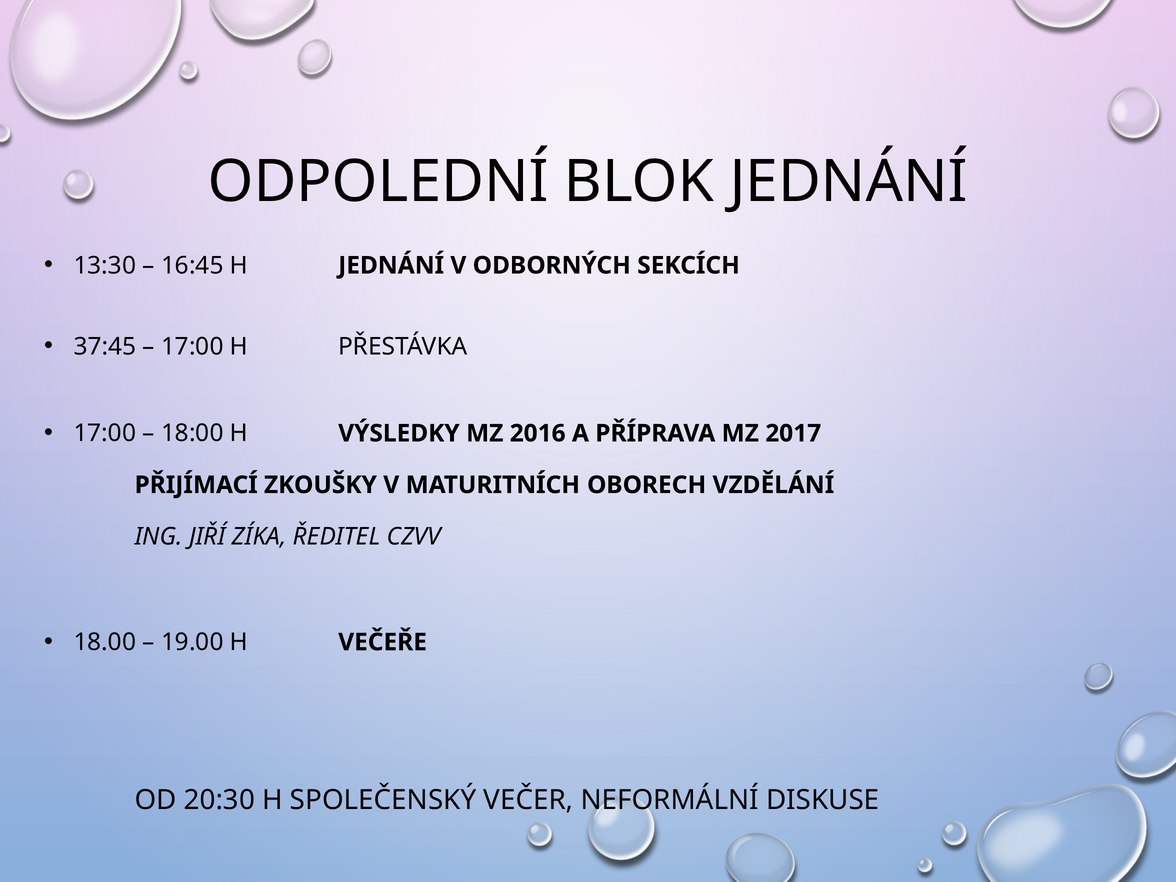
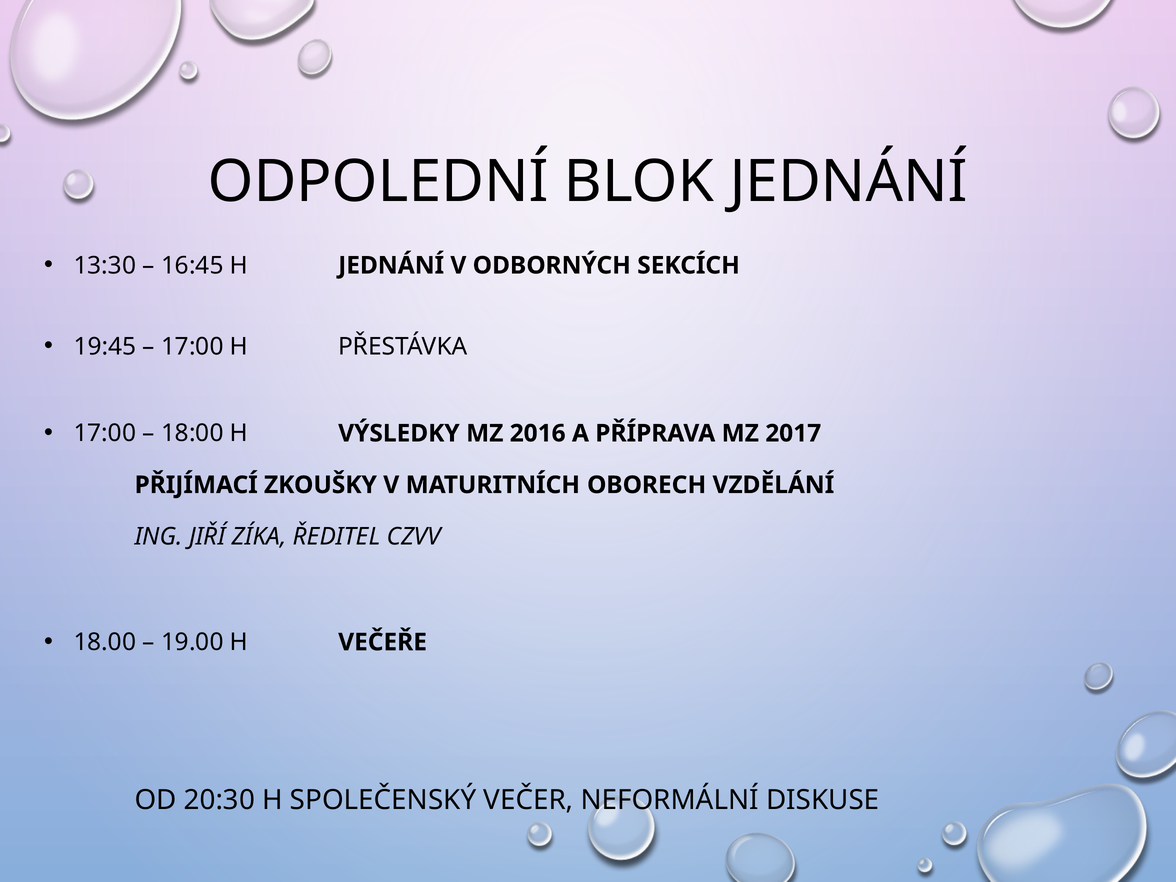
37:45: 37:45 -> 19:45
